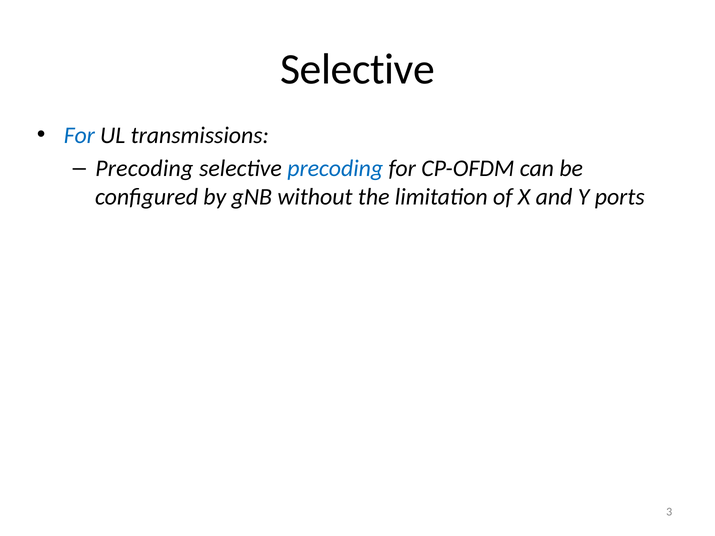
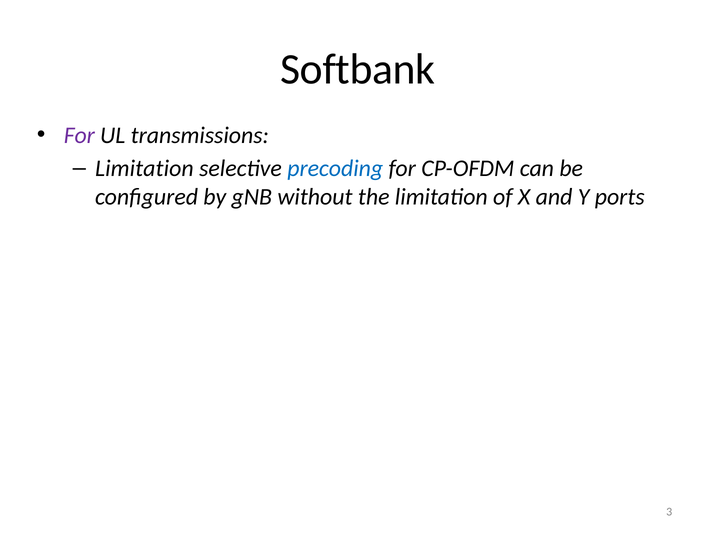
Selective at (358, 69): Selective -> Softbank
For at (79, 135) colour: blue -> purple
Precoding at (144, 169): Precoding -> Limitation
